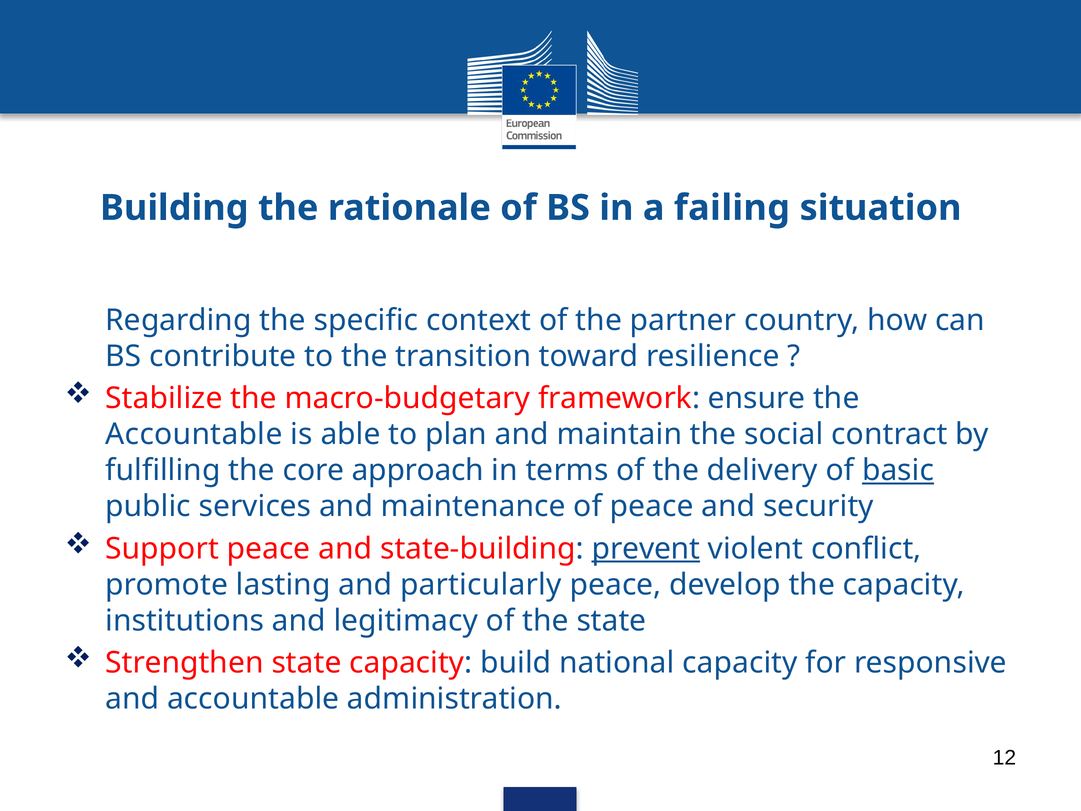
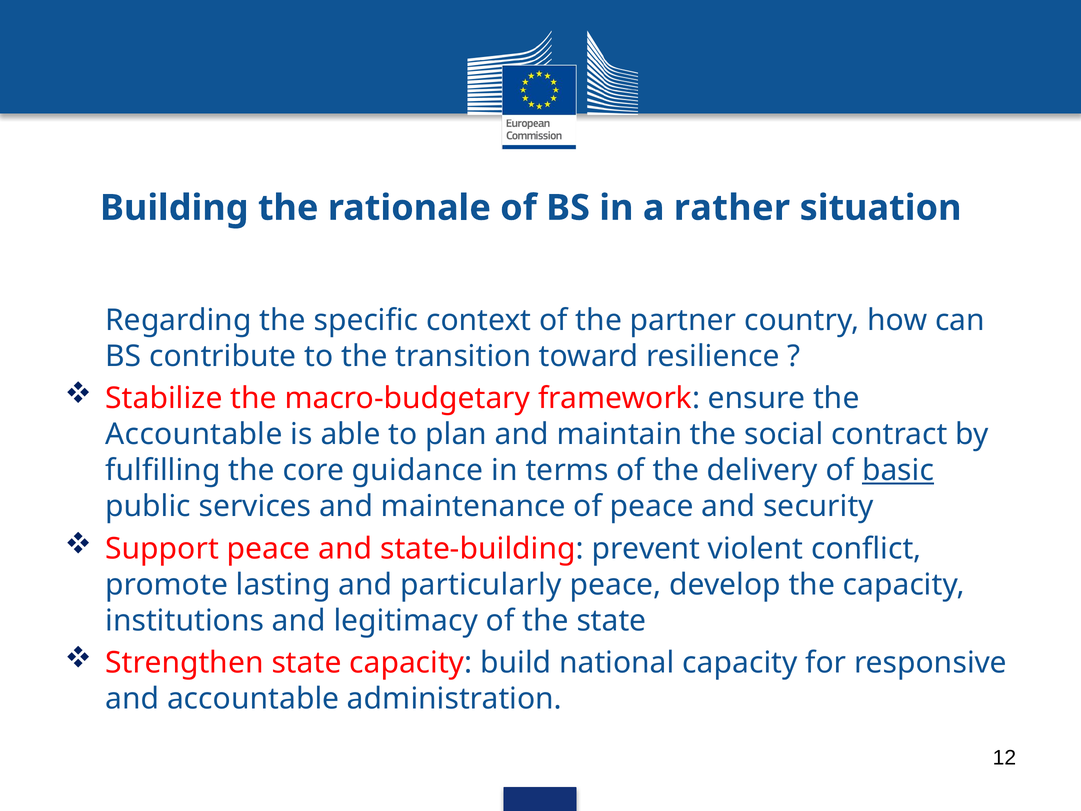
failing: failing -> rather
approach: approach -> guidance
prevent underline: present -> none
